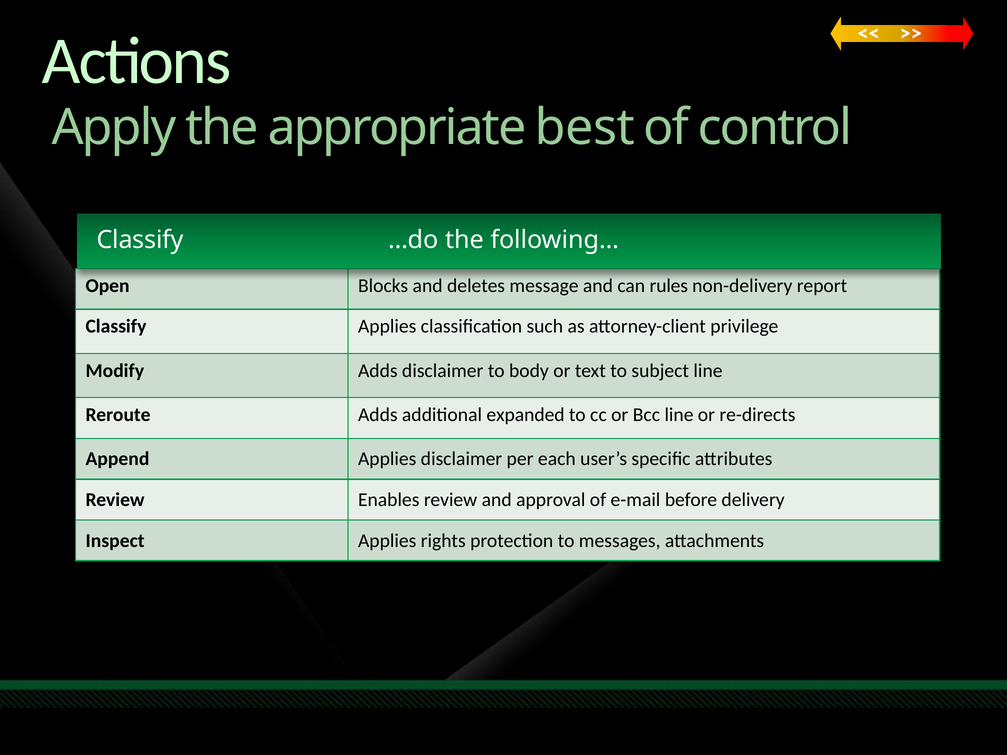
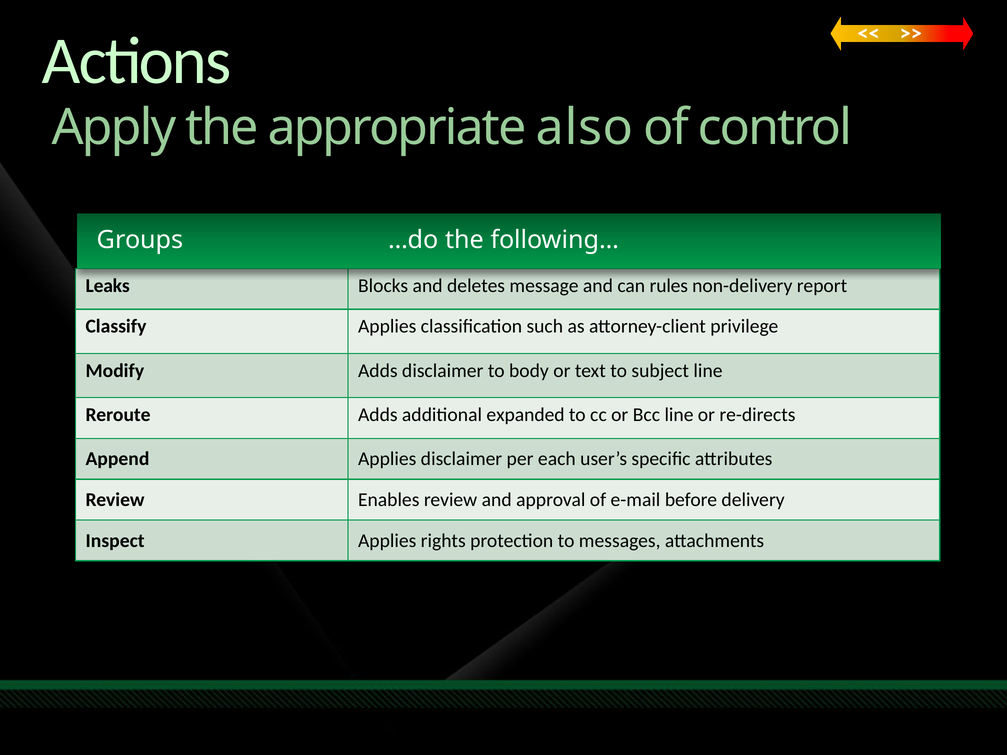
best: best -> also
Classify at (140, 240): Classify -> Groups
Open: Open -> Leaks
